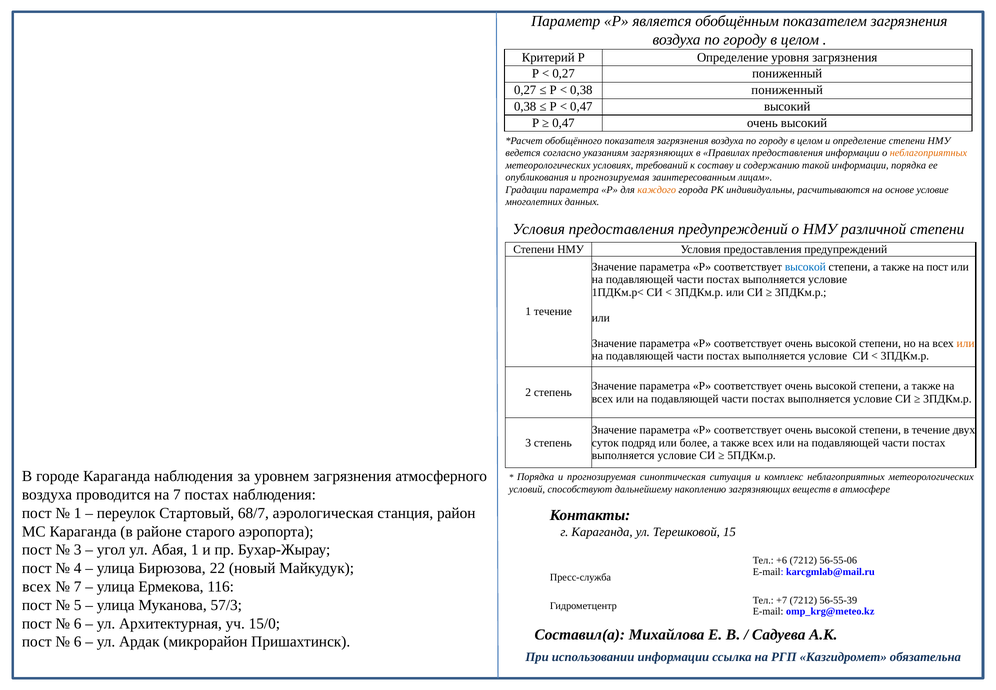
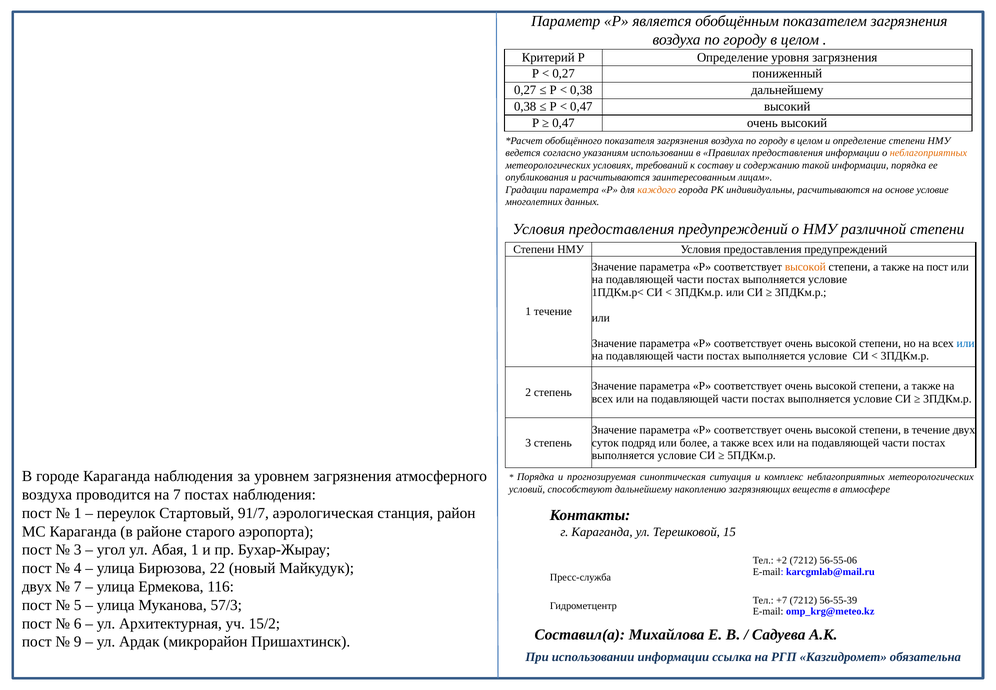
0,38 пониженный: пониженный -> дальнейшему
указаниям загрязняющих: загрязняющих -> использовании
опубликования и прогнозируемая: прогнозируемая -> расчитываются
высокой at (805, 267) colour: blue -> orange
или at (966, 343) colour: orange -> blue
68/7: 68/7 -> 91/7
+6: +6 -> +2
всех at (37, 586): всех -> двух
15/0: 15/0 -> 15/2
6 at (78, 641): 6 -> 9
